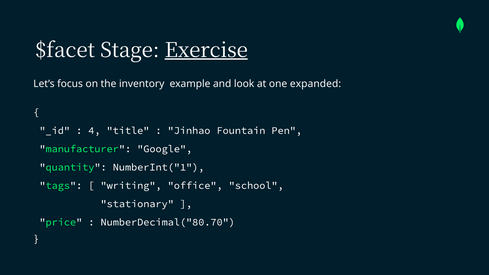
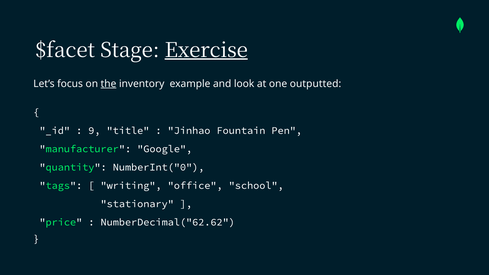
the underline: none -> present
expanded: expanded -> outputted
4: 4 -> 9
NumberInt("1: NumberInt("1 -> NumberInt("0
NumberDecimal("80.70: NumberDecimal("80.70 -> NumberDecimal("62.62
